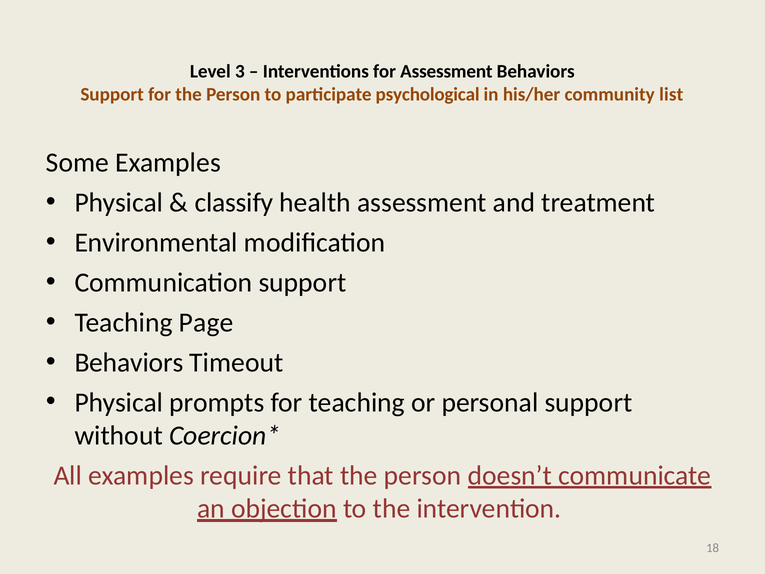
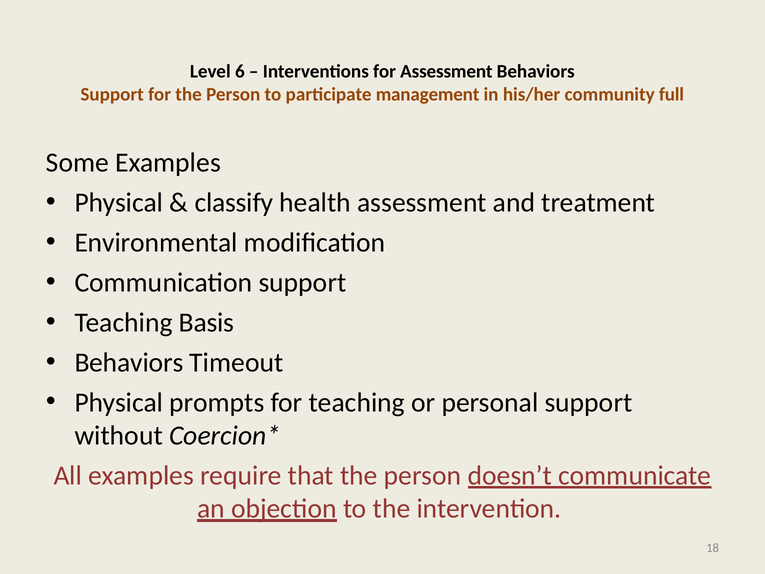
3: 3 -> 6
psychological: psychological -> management
list: list -> full
Page: Page -> Basis
